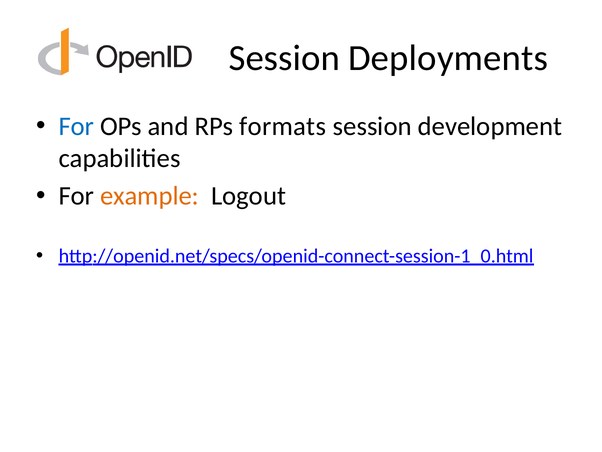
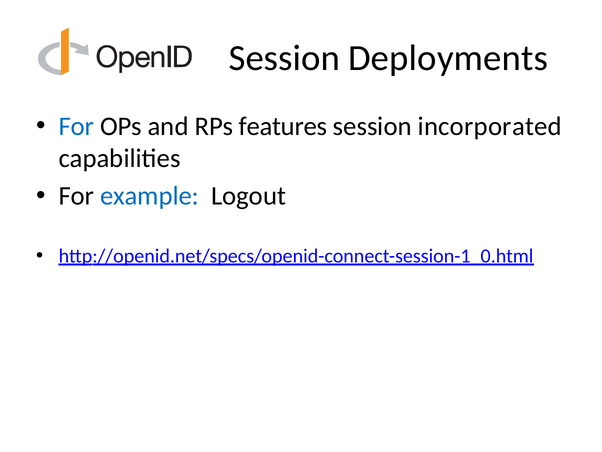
formats: formats -> features
development: development -> incorporated
example colour: orange -> blue
